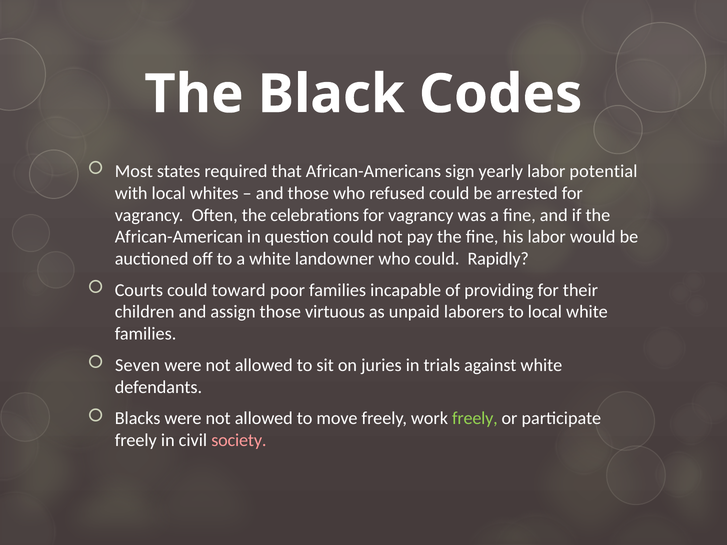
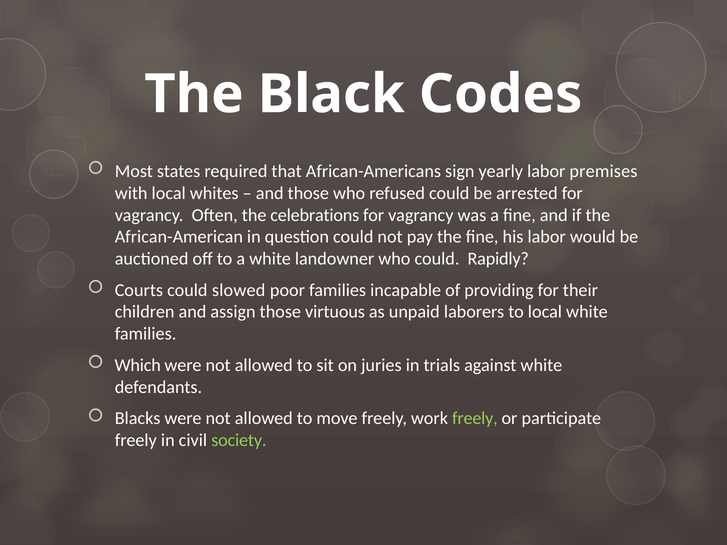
potential: potential -> premises
toward: toward -> slowed
Seven: Seven -> Which
society colour: pink -> light green
